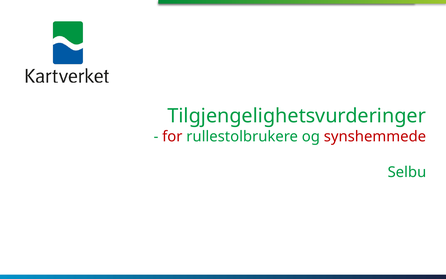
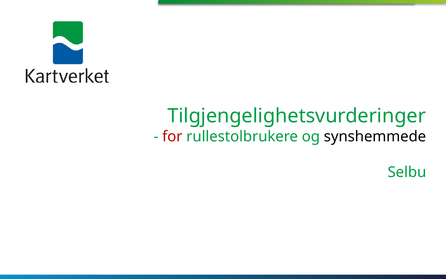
synshemmede colour: red -> black
